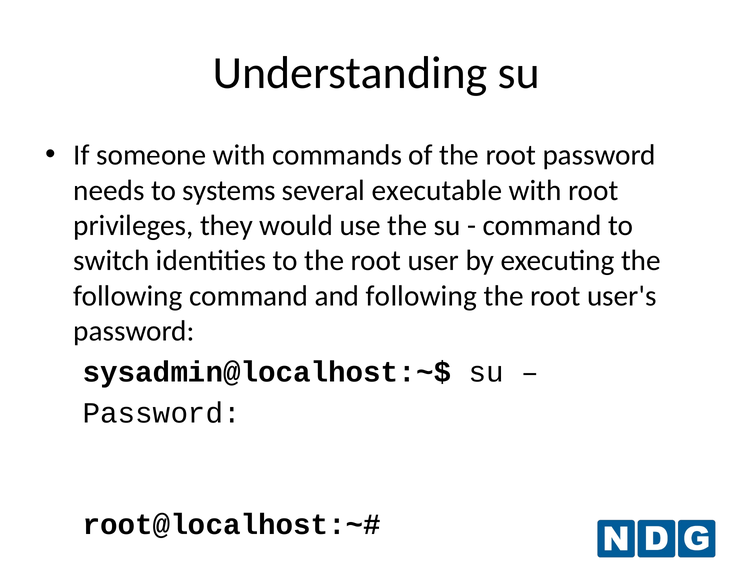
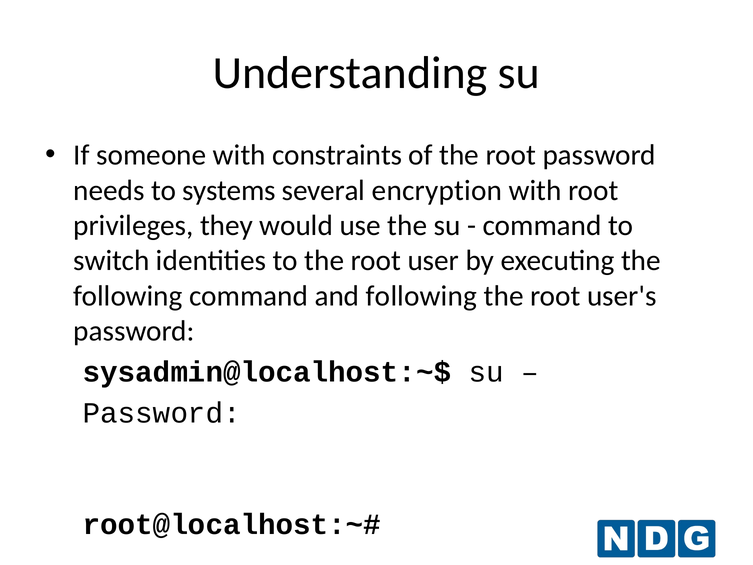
commands: commands -> constraints
executable: executable -> encryption
